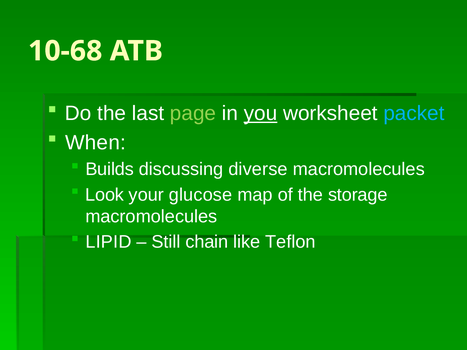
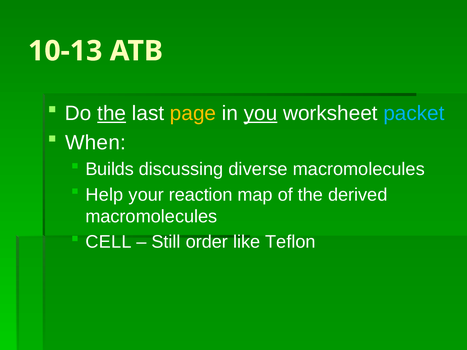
10-68: 10-68 -> 10-13
the at (112, 114) underline: none -> present
page colour: light green -> yellow
Look: Look -> Help
glucose: glucose -> reaction
storage: storage -> derived
LIPID: LIPID -> CELL
chain: chain -> order
